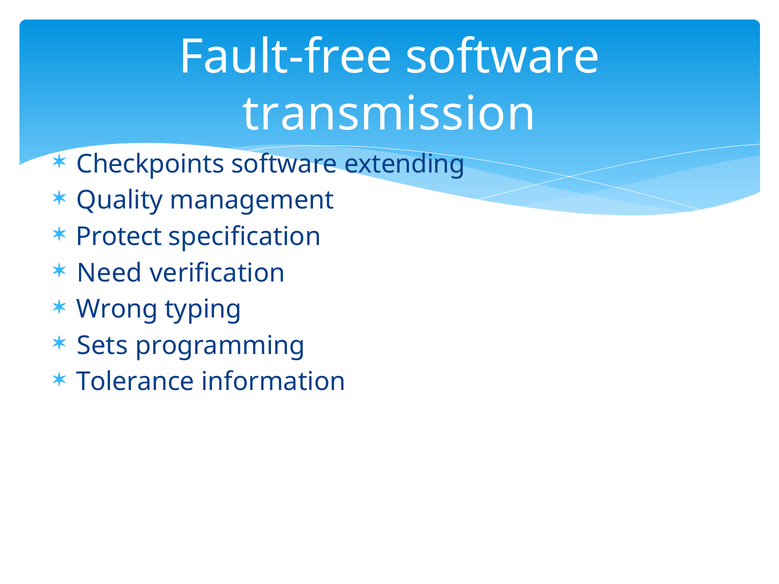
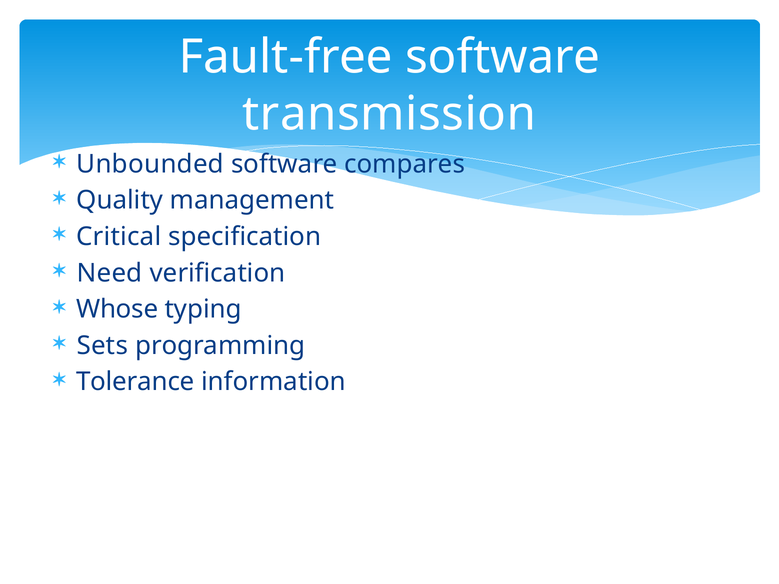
Checkpoints: Checkpoints -> Unbounded
extending: extending -> compares
Protect: Protect -> Critical
Wrong: Wrong -> Whose
